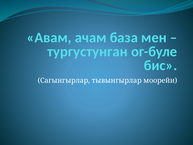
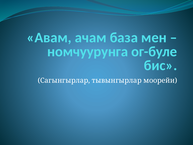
тургустунган: тургустунган -> номчуурунга
